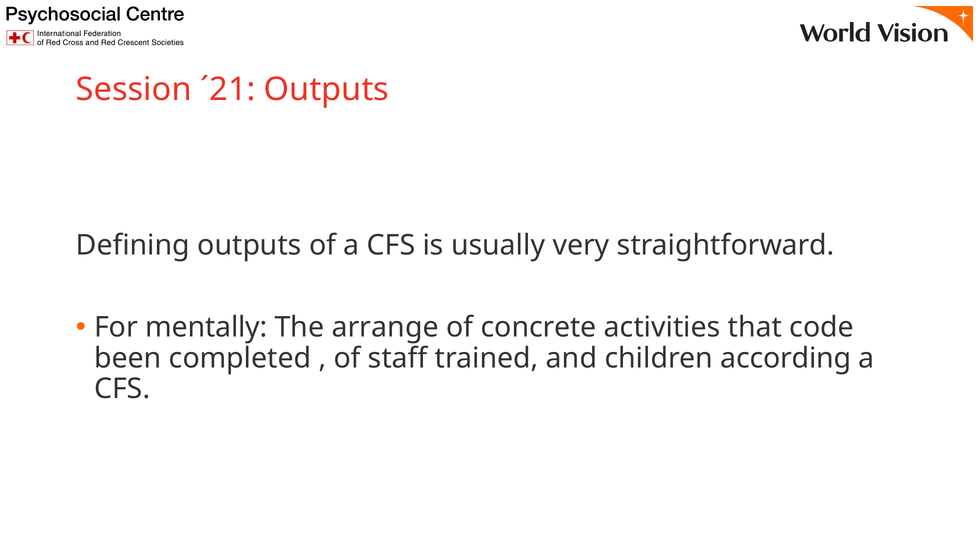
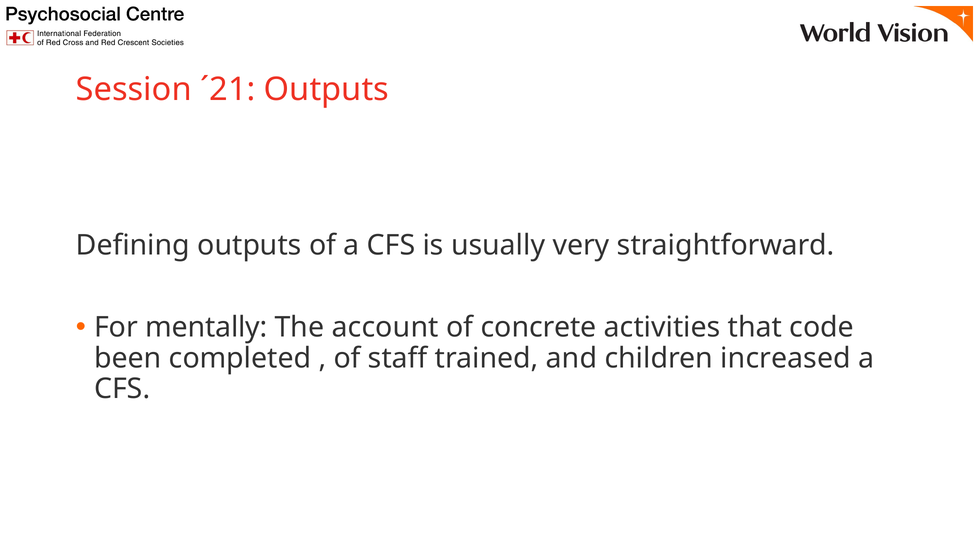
arrange: arrange -> account
according: according -> increased
